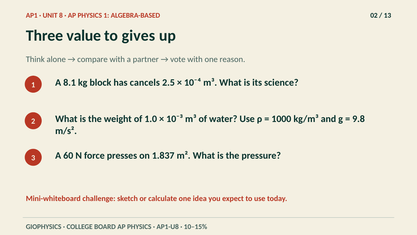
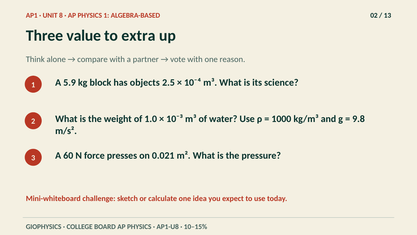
gives: gives -> extra
8.1: 8.1 -> 5.9
cancels: cancels -> objects
1.837: 1.837 -> 0.021
